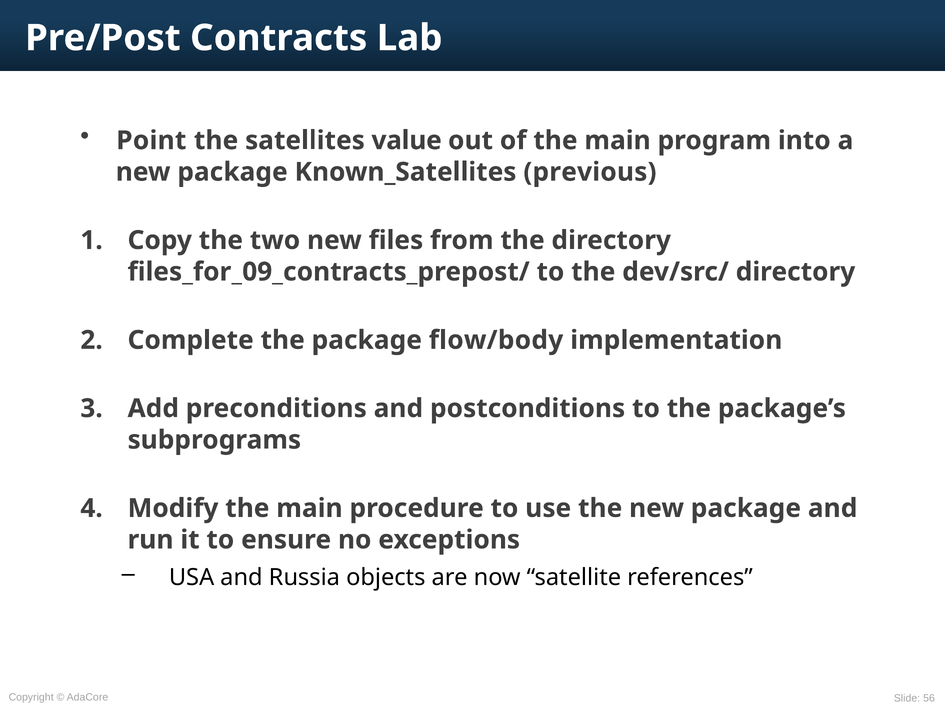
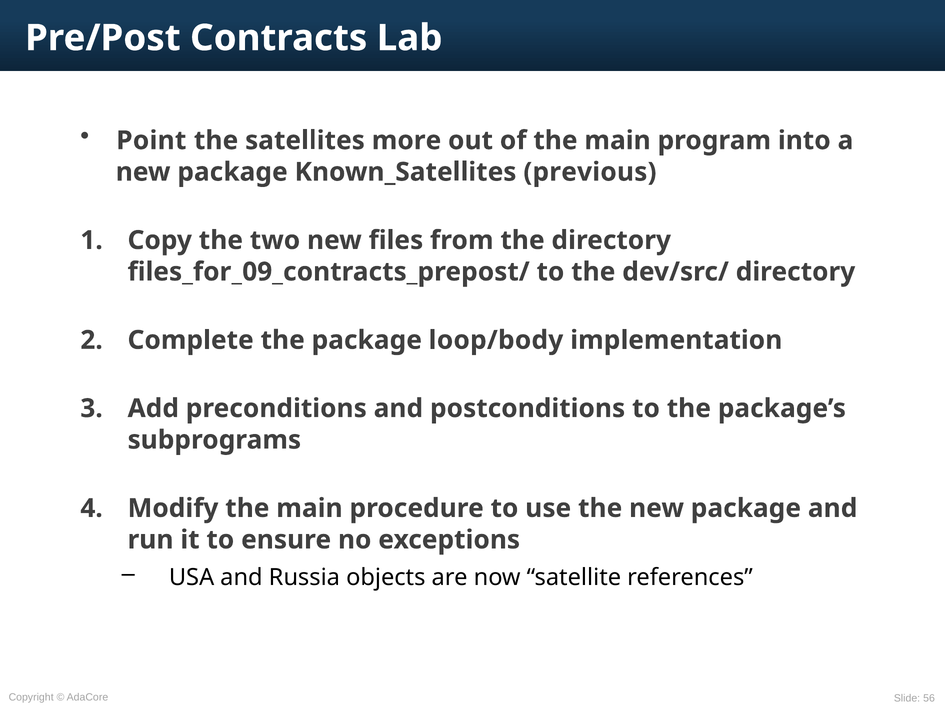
value: value -> more
flow/body: flow/body -> loop/body
